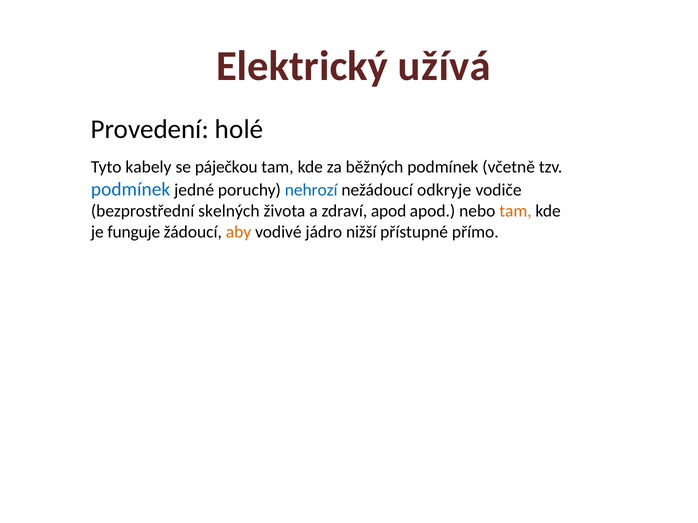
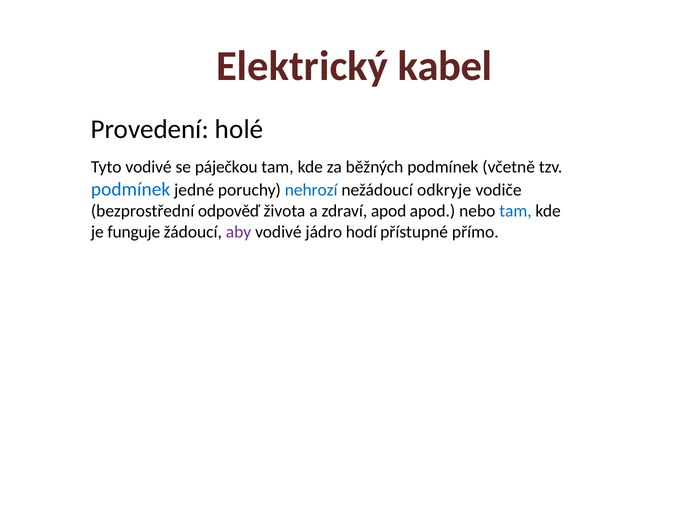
užívá: užívá -> kabel
Tyto kabely: kabely -> vodivé
skelných: skelných -> odpověď
tam at (515, 211) colour: orange -> blue
aby colour: orange -> purple
nižší: nižší -> hodí
